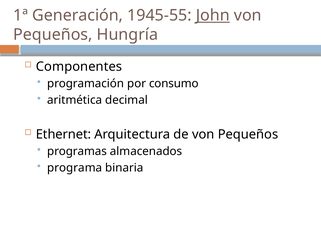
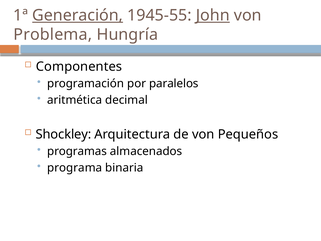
Generación underline: none -> present
Pequeños at (53, 35): Pequeños -> Problema
consumo: consumo -> paralelos
Ethernet: Ethernet -> Shockley
